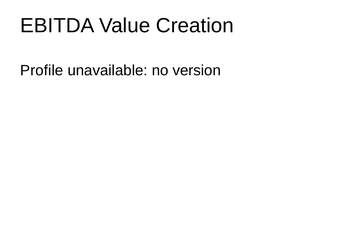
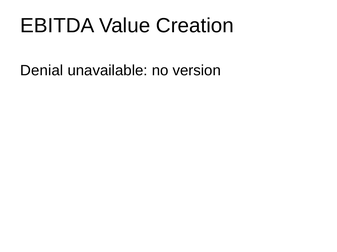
Profile: Profile -> Denial
